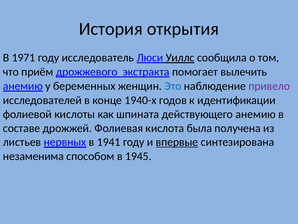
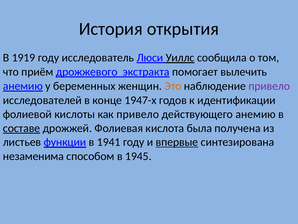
1971: 1971 -> 1919
Это colour: blue -> orange
1940-х: 1940-х -> 1947-х
как шпината: шпината -> привело
составе underline: none -> present
нервных: нервных -> функции
